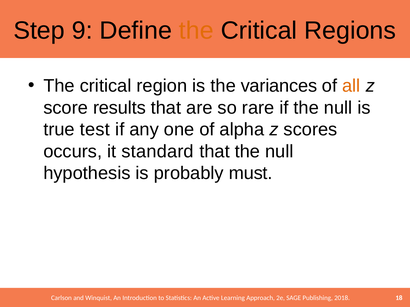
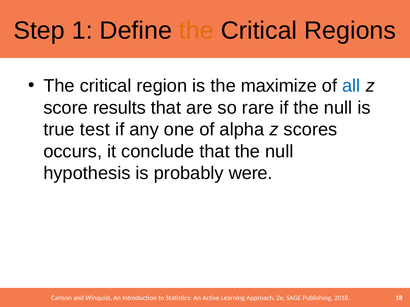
9: 9 -> 1
variances: variances -> maximize
all colour: orange -> blue
standard: standard -> conclude
must: must -> were
